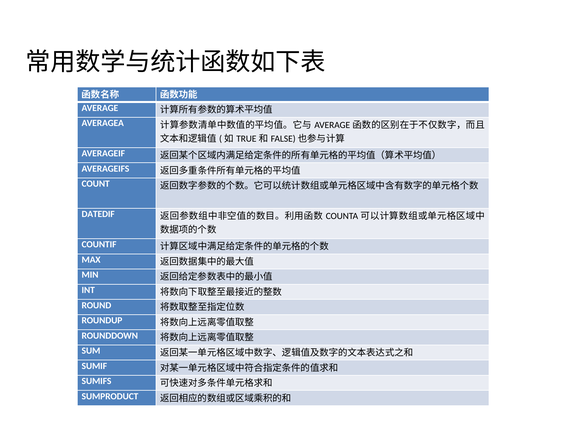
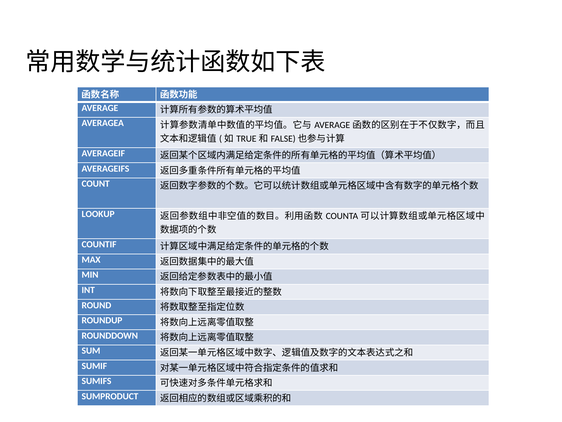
DATEDIF: DATEDIF -> LOOKUP
